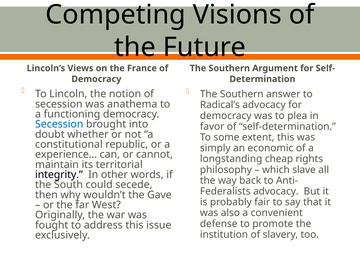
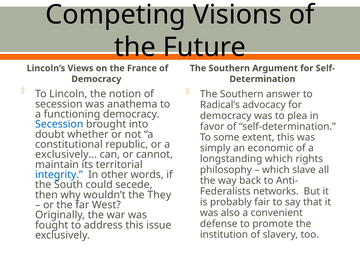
experience…: experience… -> exclusively…
longstanding cheap: cheap -> which
integrity colour: black -> blue
advocacy at (276, 191): advocacy -> networks
Gave: Gave -> They
